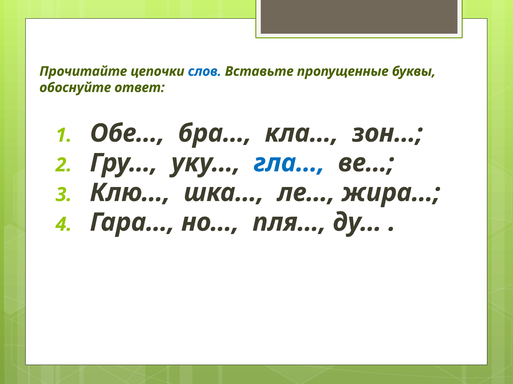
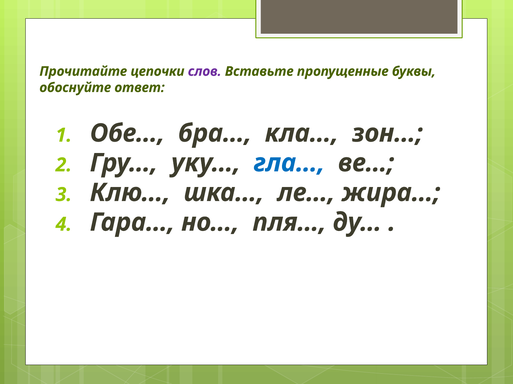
слов colour: blue -> purple
